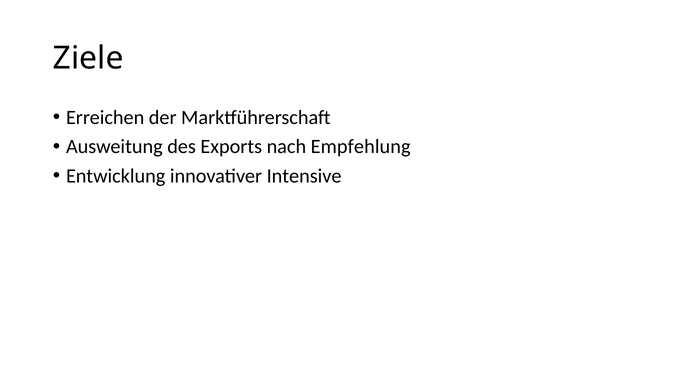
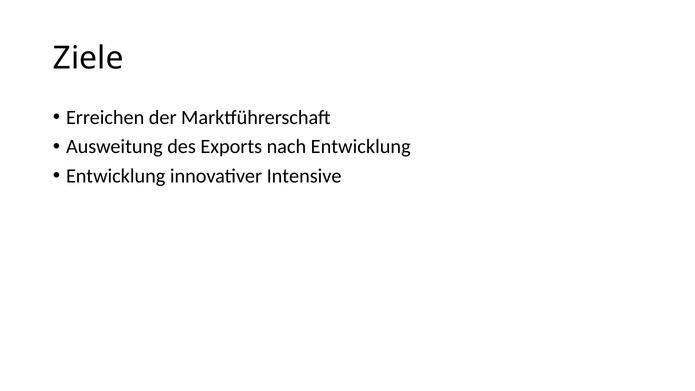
nach Empfehlung: Empfehlung -> Entwicklung
